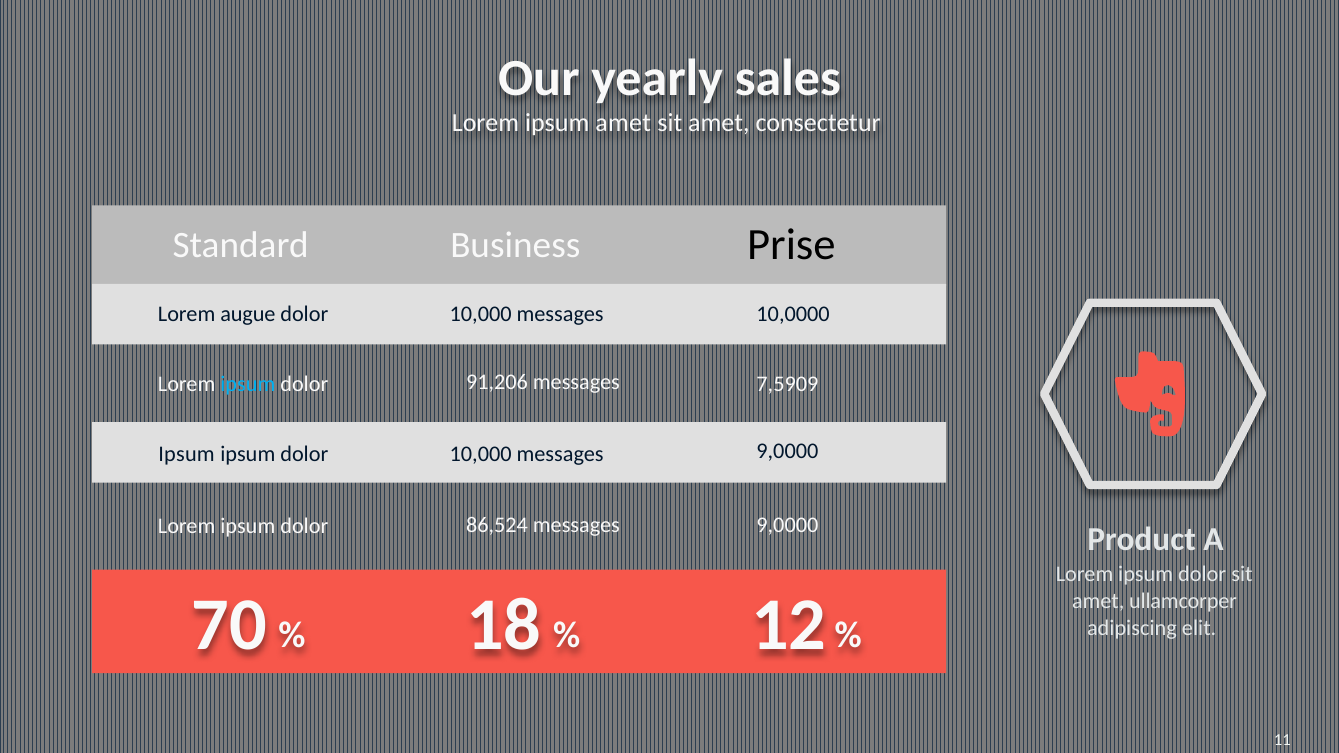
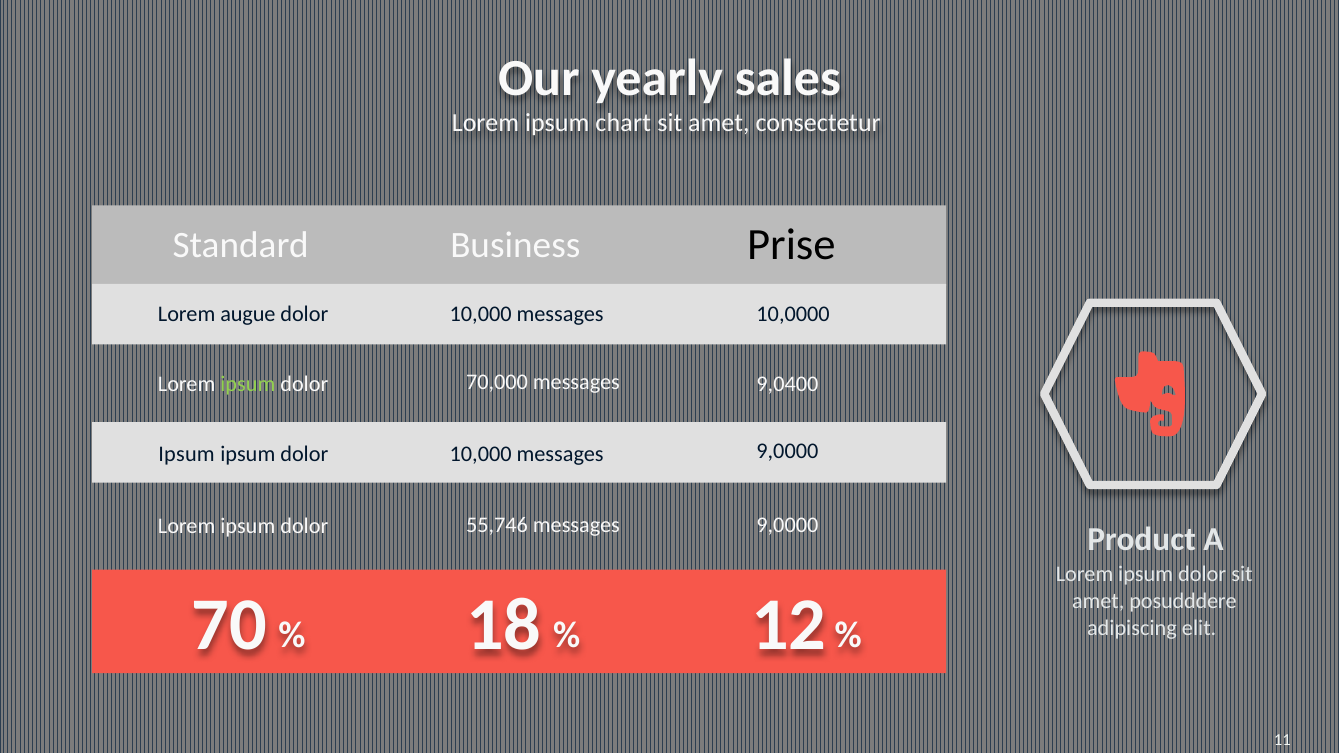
ipsum amet: amet -> chart
91,206: 91,206 -> 70,000
7,5909: 7,5909 -> 9,0400
ipsum at (248, 384) colour: light blue -> light green
86,524: 86,524 -> 55,746
ullamcorper: ullamcorper -> posudddere
